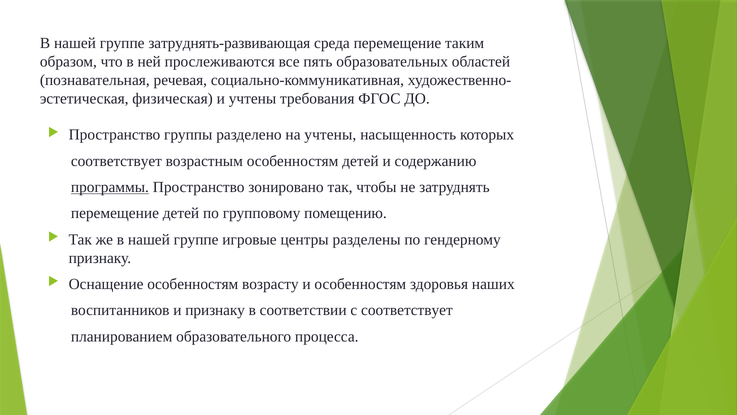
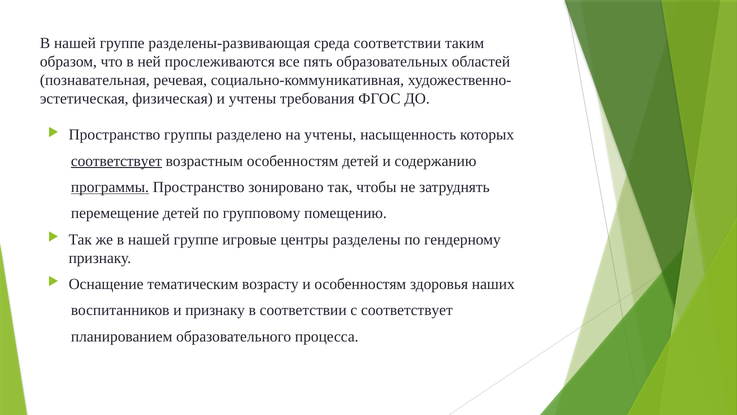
затруднять-развивающая: затруднять-развивающая -> разделены-развивающая
среда перемещение: перемещение -> соответствии
соответствует at (116, 161) underline: none -> present
Оснащение особенностям: особенностям -> тематическим
